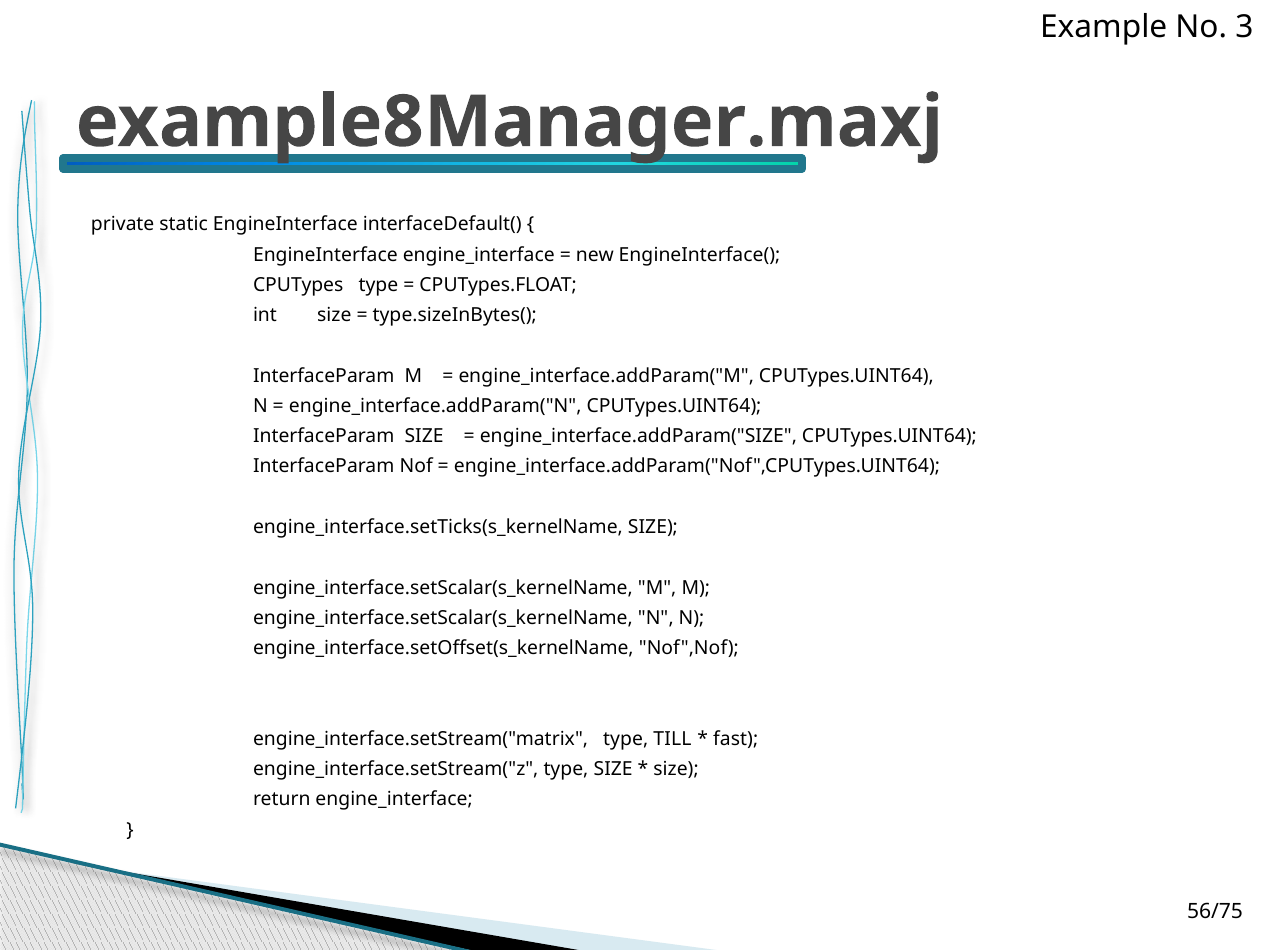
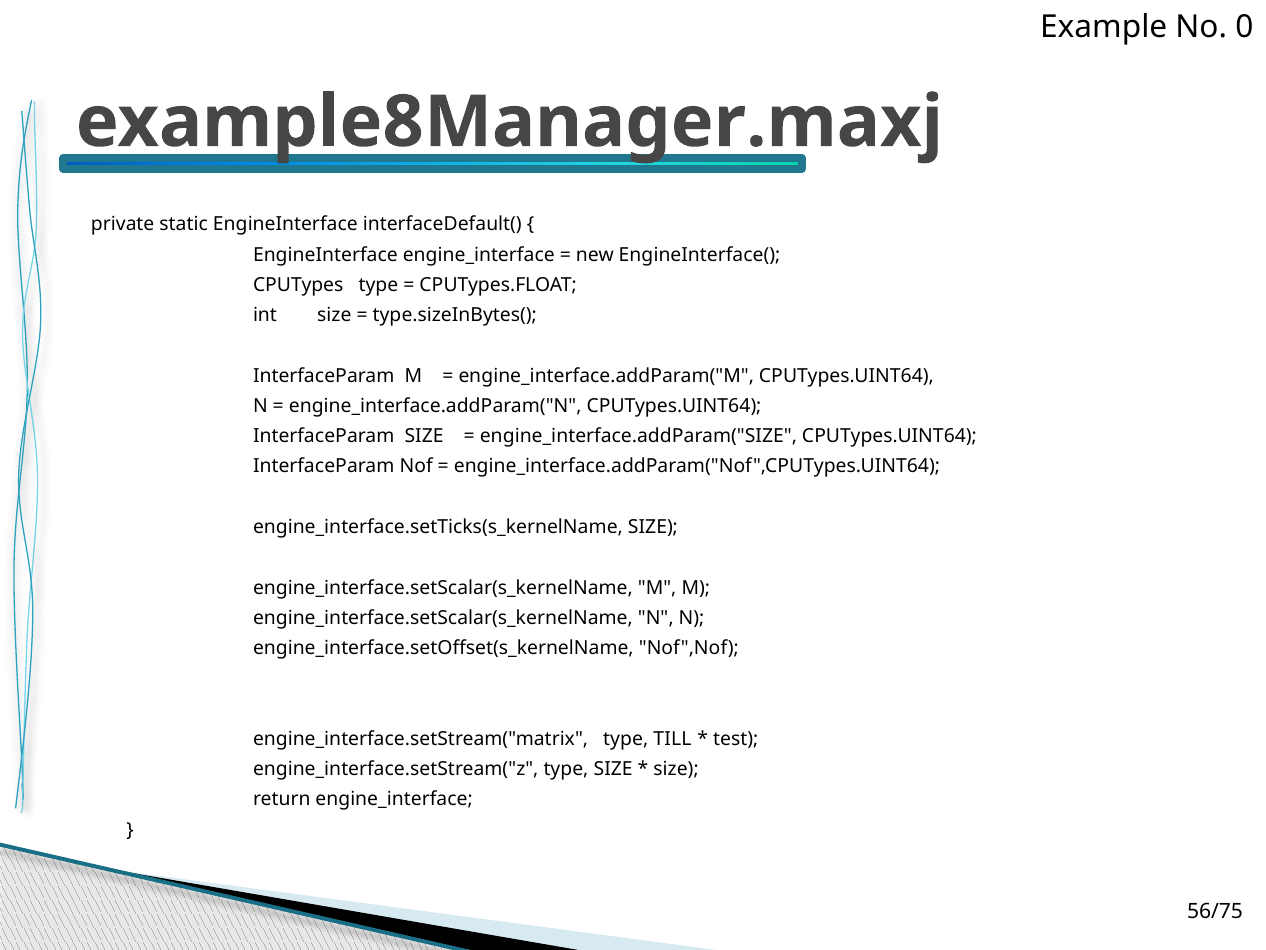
3: 3 -> 0
fast: fast -> test
